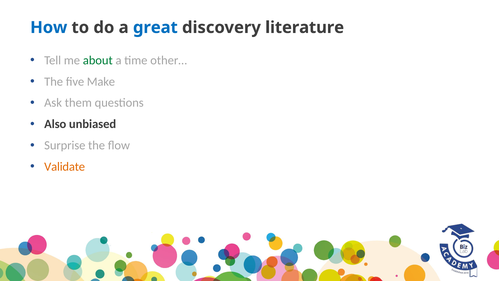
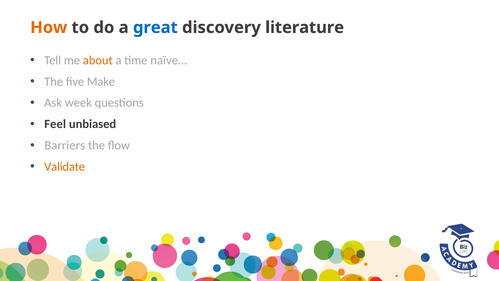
How colour: blue -> orange
about colour: green -> orange
other…: other… -> naïve…
them: them -> week
Also: Also -> Feel
Surprise: Surprise -> Barriers
